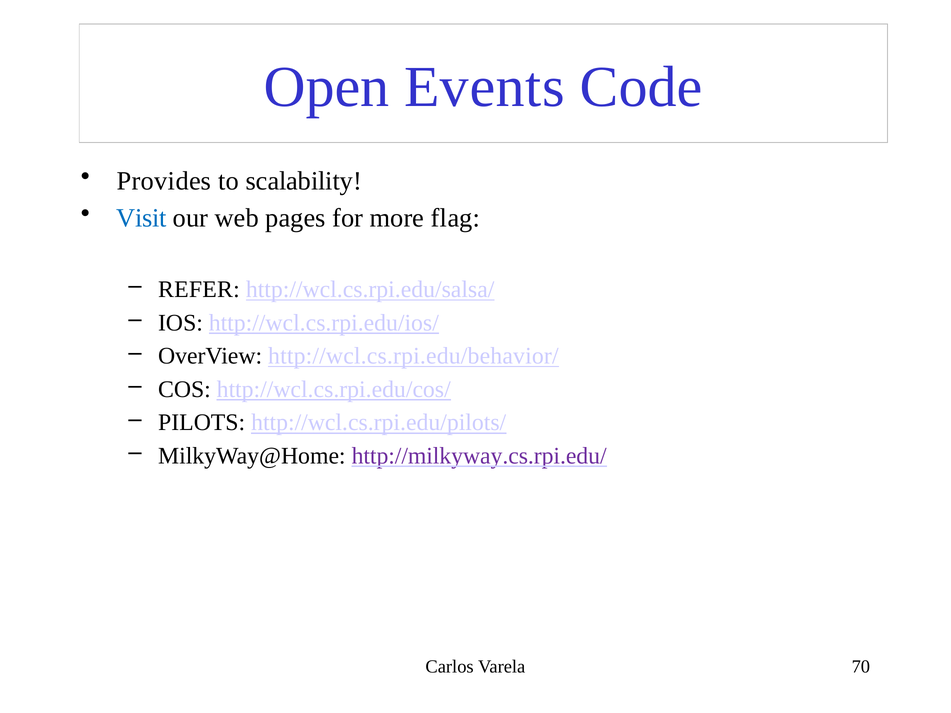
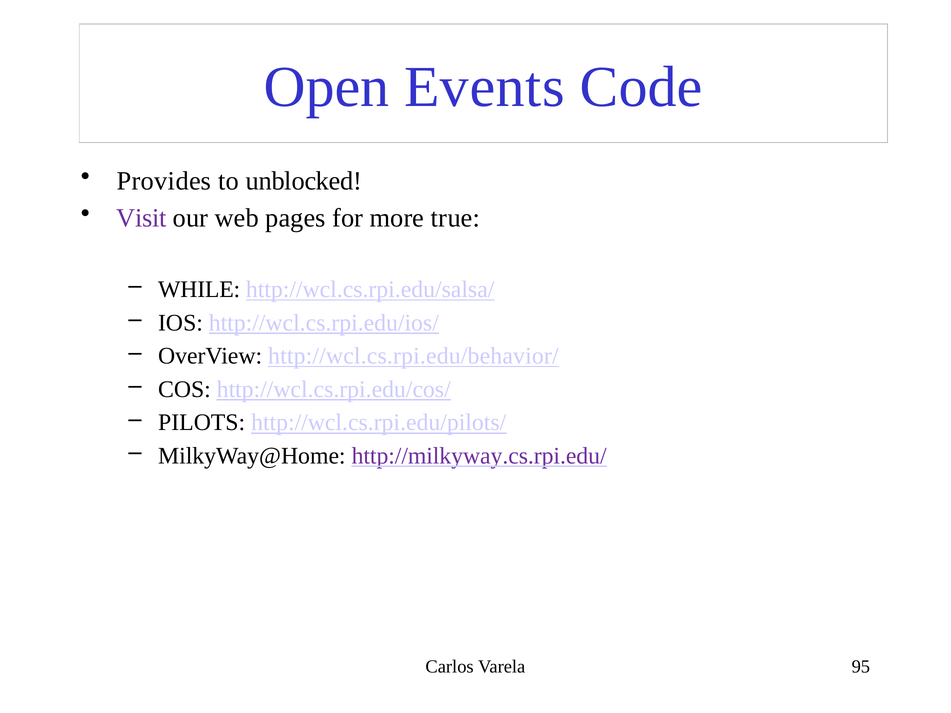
scalability: scalability -> unblocked
Visit colour: blue -> purple
flag: flag -> true
REFER: REFER -> WHILE
70: 70 -> 95
